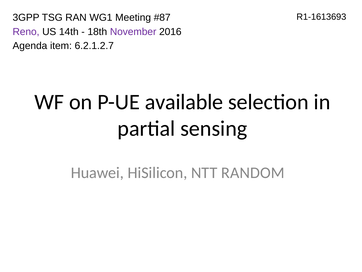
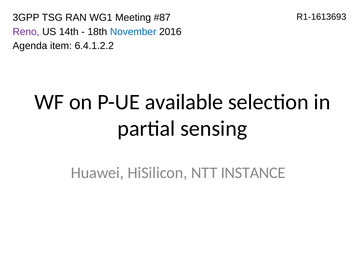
November colour: purple -> blue
6.2.1.2.7: 6.2.1.2.7 -> 6.4.1.2.2
RANDOM: RANDOM -> INSTANCE
